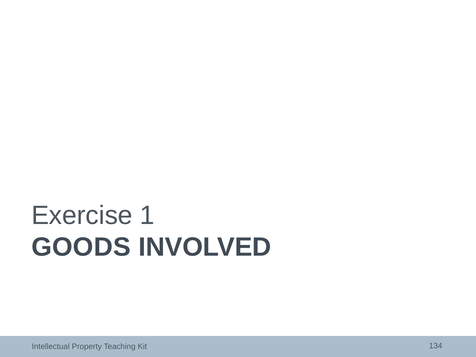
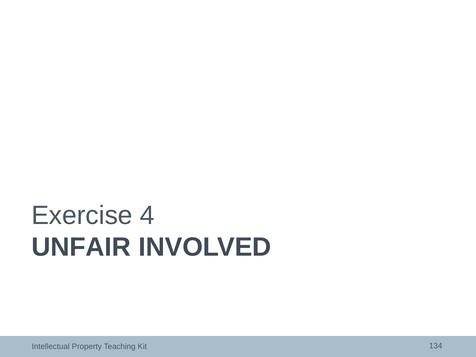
1: 1 -> 4
GOODS: GOODS -> UNFAIR
